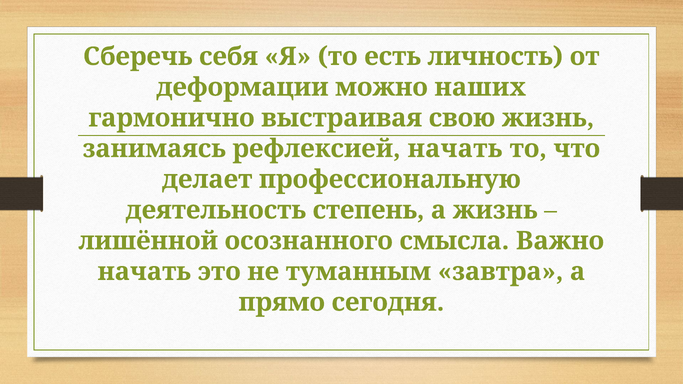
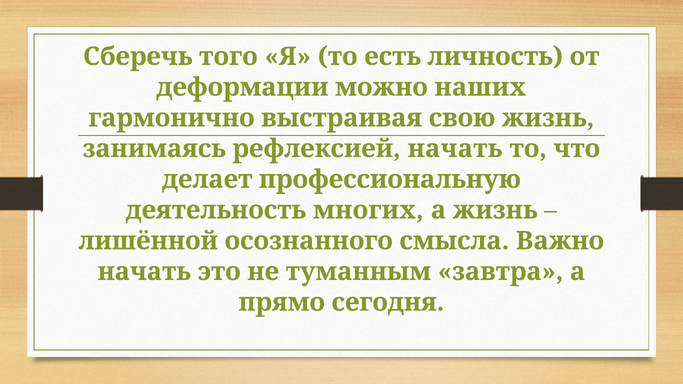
себя: себя -> того
степень: степень -> многих
